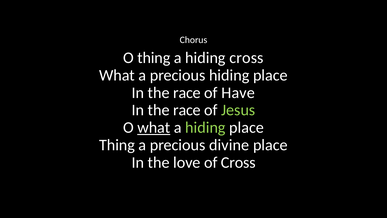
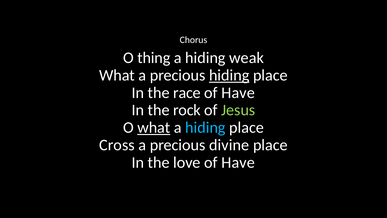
hiding cross: cross -> weak
hiding at (229, 75) underline: none -> present
race at (187, 110): race -> rock
hiding at (205, 127) colour: light green -> light blue
Thing at (117, 145): Thing -> Cross
love of Cross: Cross -> Have
